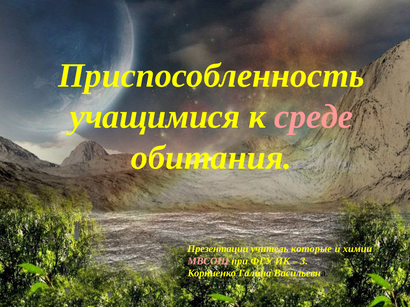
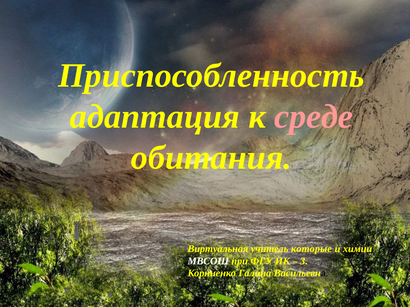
учащимися: учащимися -> адаптация
Презентации: Презентации -> Виртуальная
МВСОШ colour: pink -> white
